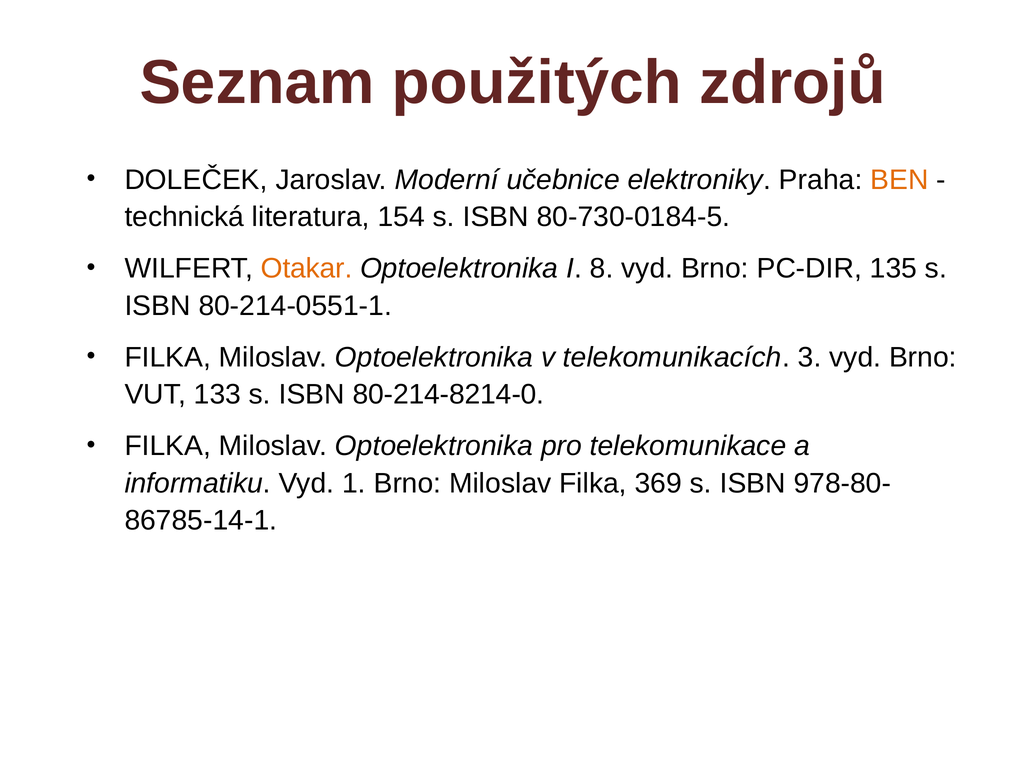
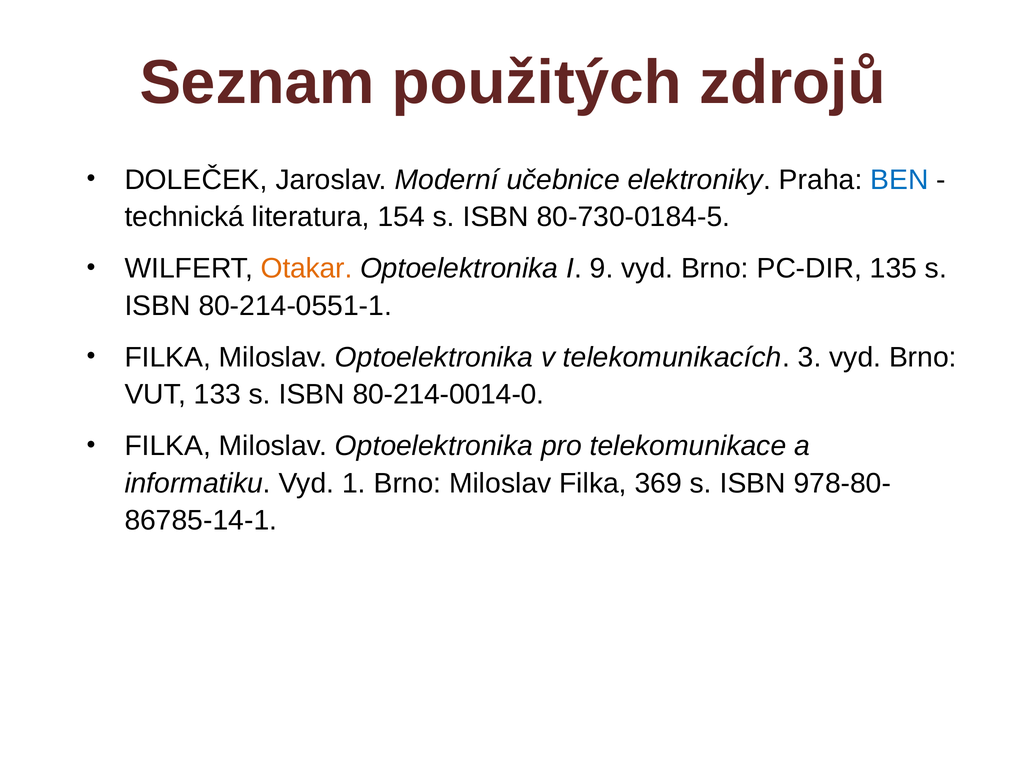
BEN colour: orange -> blue
8: 8 -> 9
80-214-8214-0: 80-214-8214-0 -> 80-214-0014-0
